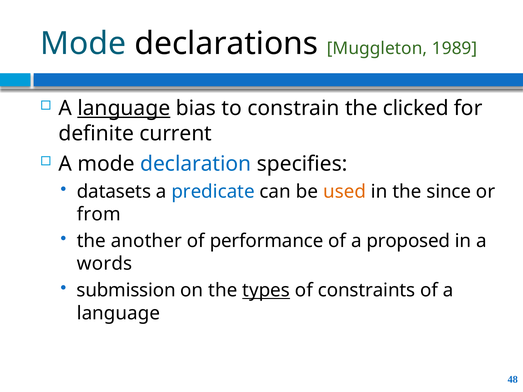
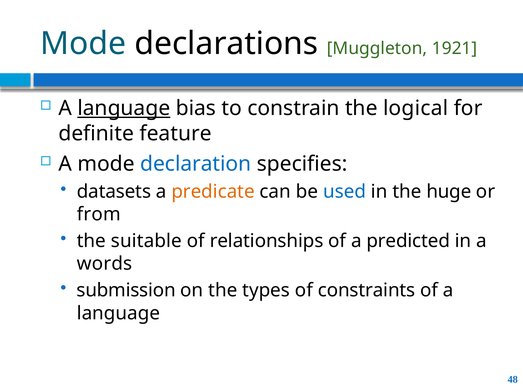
1989: 1989 -> 1921
clicked: clicked -> logical
current: current -> feature
predicate colour: blue -> orange
used colour: orange -> blue
since: since -> huge
another: another -> suitable
performance: performance -> relationships
proposed: proposed -> predicted
types underline: present -> none
